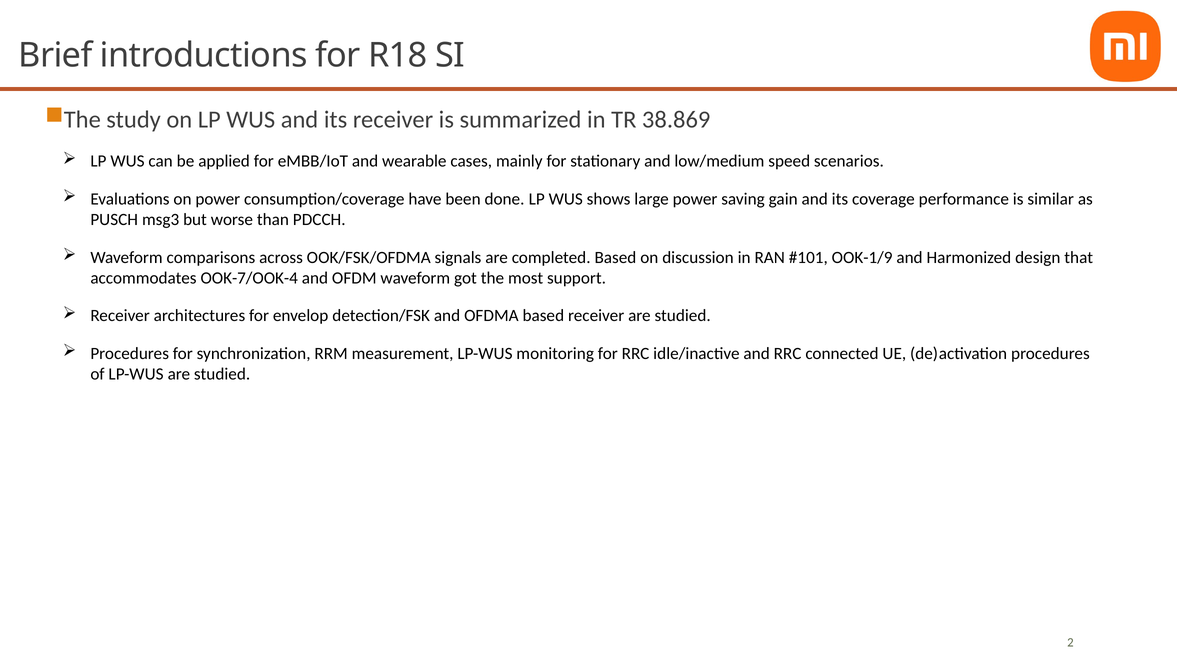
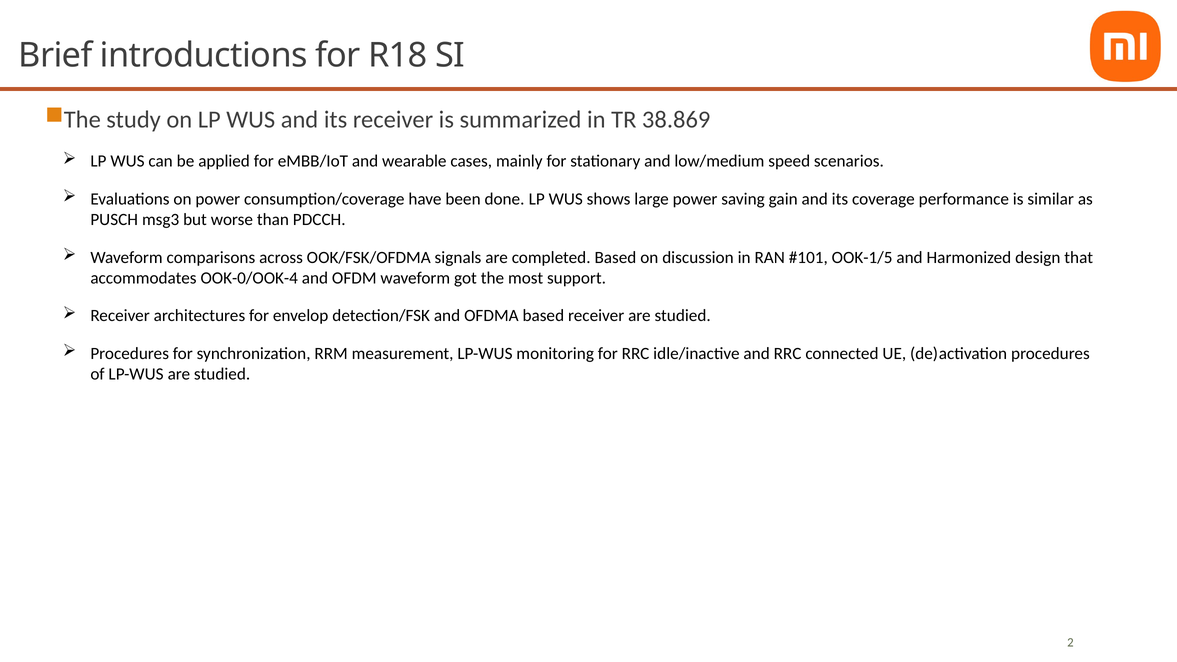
OOK-1/9: OOK-1/9 -> OOK-1/5
OOK-7/OOK-4: OOK-7/OOK-4 -> OOK-0/OOK-4
